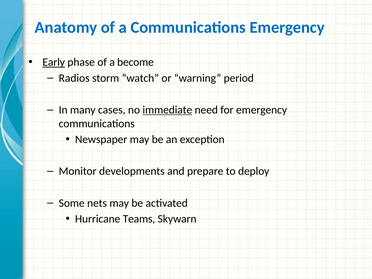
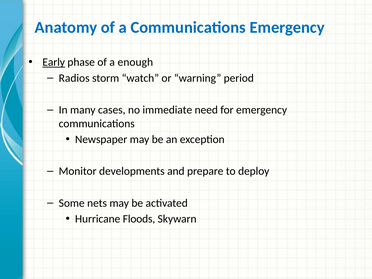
become: become -> enough
immediate underline: present -> none
Teams: Teams -> Floods
